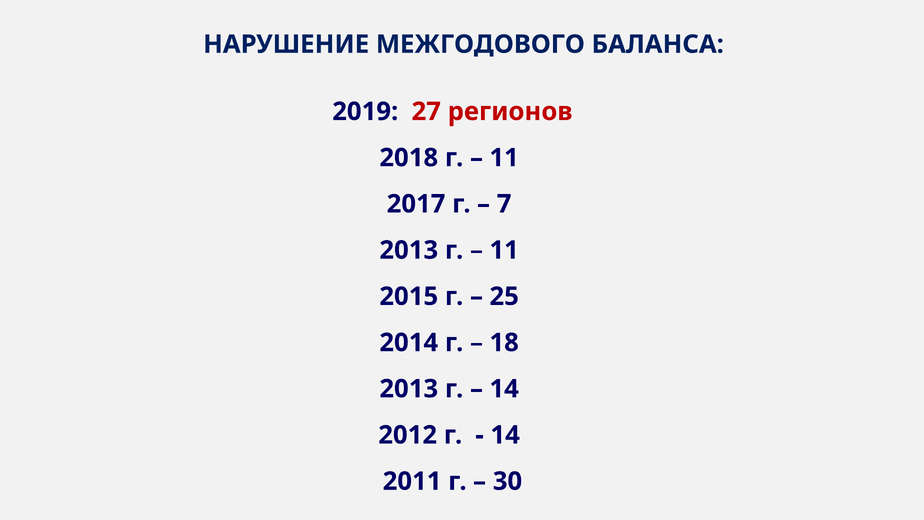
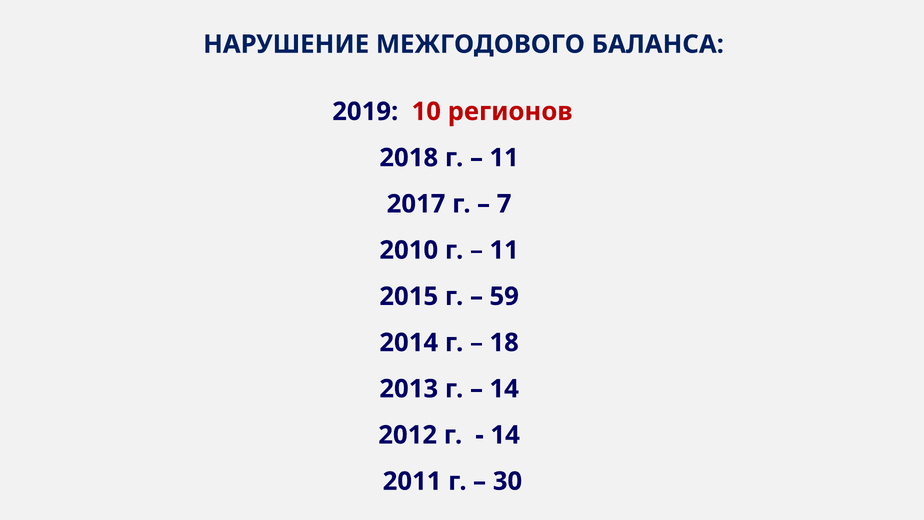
27: 27 -> 10
2013 at (409, 250): 2013 -> 2010
25: 25 -> 59
